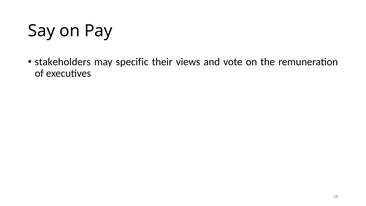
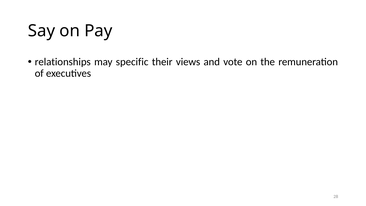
stakeholders: stakeholders -> relationships
